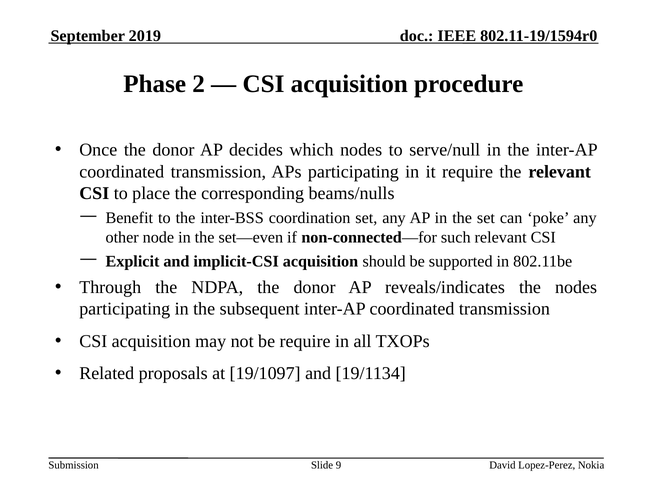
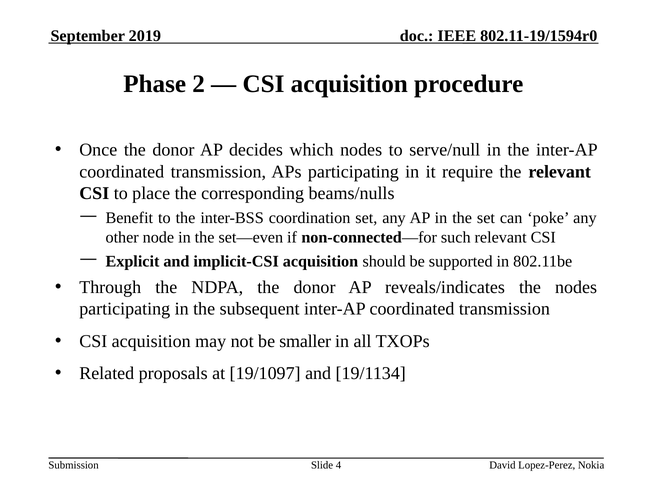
be require: require -> smaller
9: 9 -> 4
